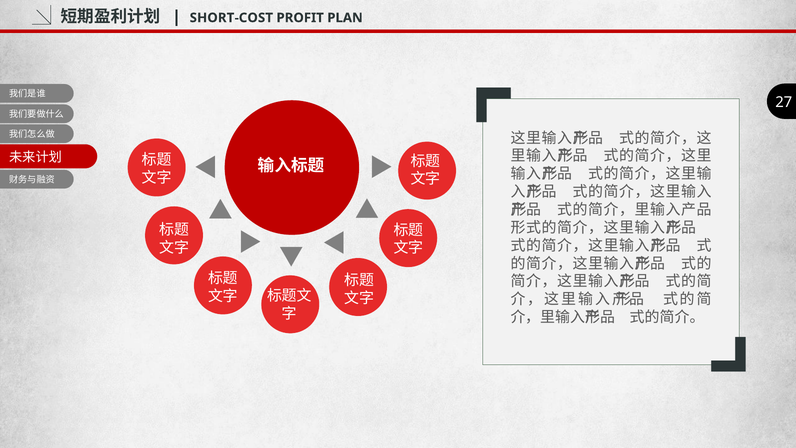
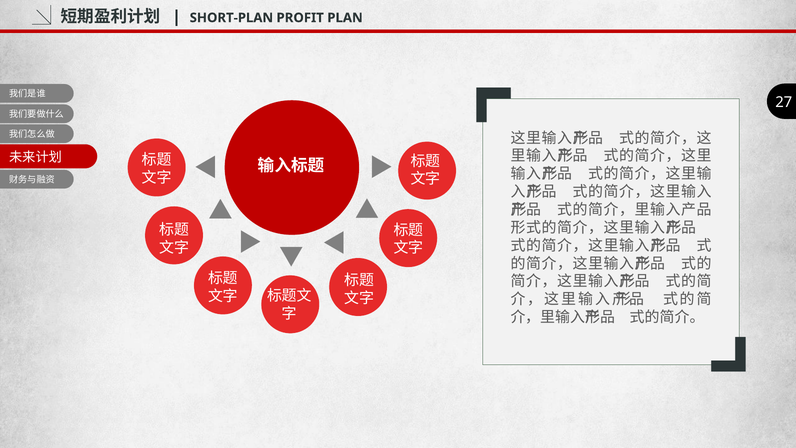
SHORT-COST: SHORT-COST -> SHORT-PLAN
